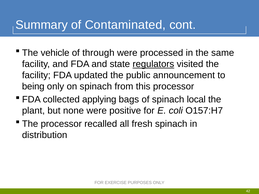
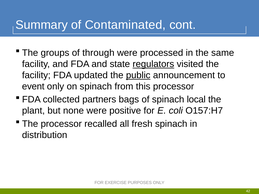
vehicle: vehicle -> groups
public underline: none -> present
being: being -> event
applying: applying -> partners
